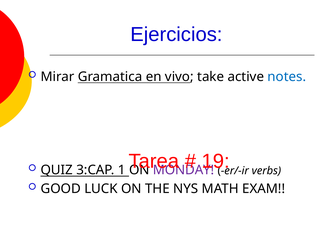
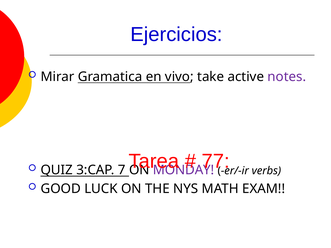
notes colour: blue -> purple
19: 19 -> 77
1: 1 -> 7
